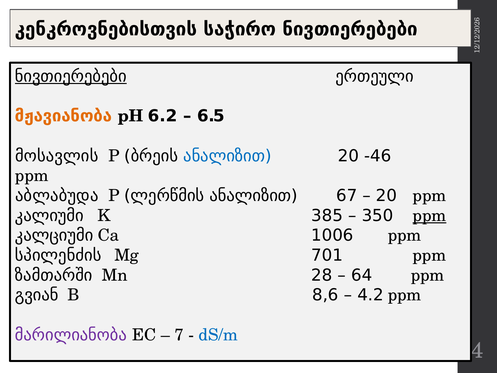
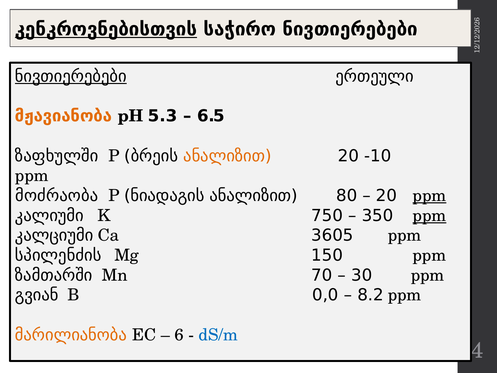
კენკროვნებისთვის underline: none -> present
6.2: 6.2 -> 5.3
მოსავლის: მოსავლის -> ზაფხულში
ანალიზით at (227, 156) colour: blue -> orange
-46: -46 -> -10
აბლაბუდა: აბლაბუდა -> მოძრაობა
ლერწმის: ლერწმის -> ნიადაგის
67: 67 -> 80
ppm at (429, 196) underline: none -> present
385: 385 -> 750
1006: 1006 -> 3605
701: 701 -> 150
28: 28 -> 70
64: 64 -> 30
8,6: 8,6 -> 0,0
4.2: 4.2 -> 8.2
მარილიანობა colour: purple -> orange
7 at (179, 335): 7 -> 6
